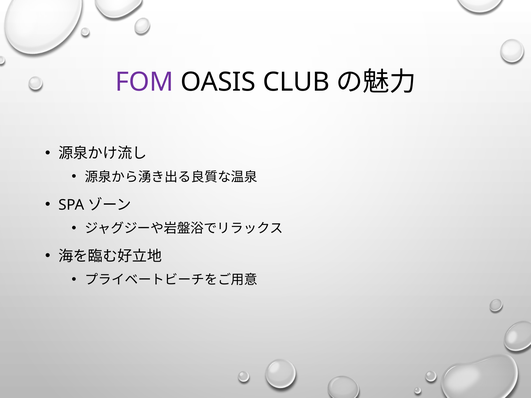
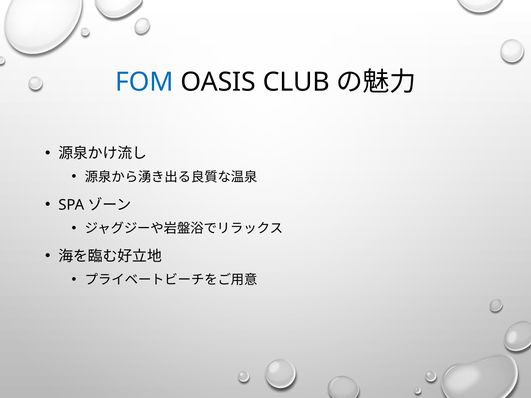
FOM colour: purple -> blue
